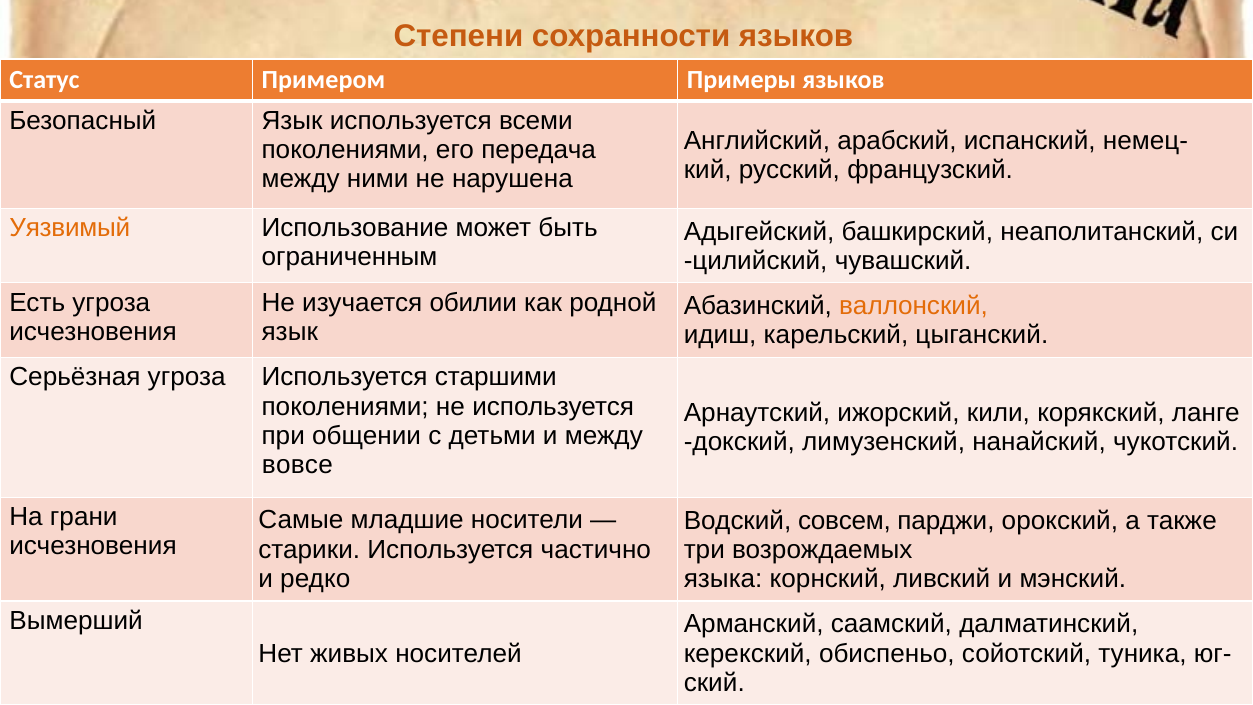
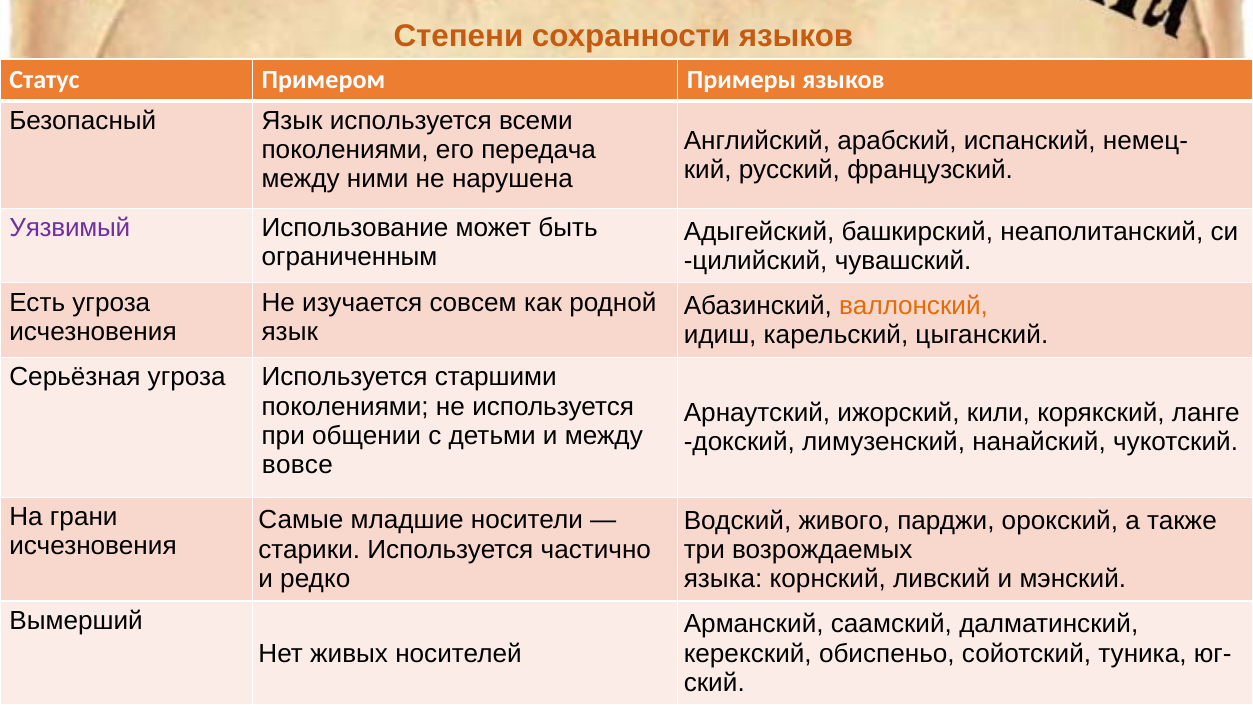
Уязвимый colour: orange -> purple
обилии: обилии -> совсем
совсем: совсем -> живого
